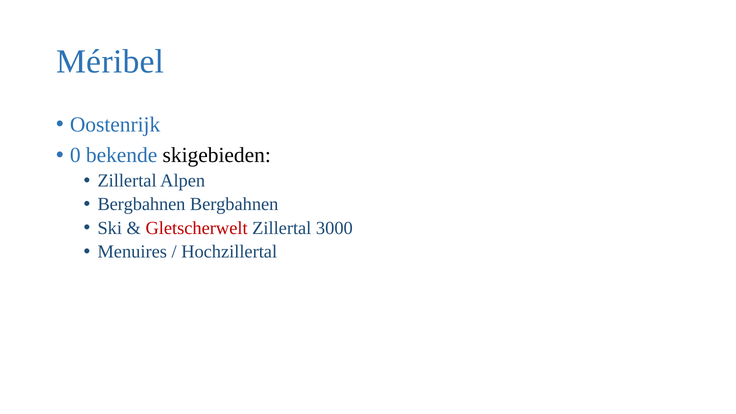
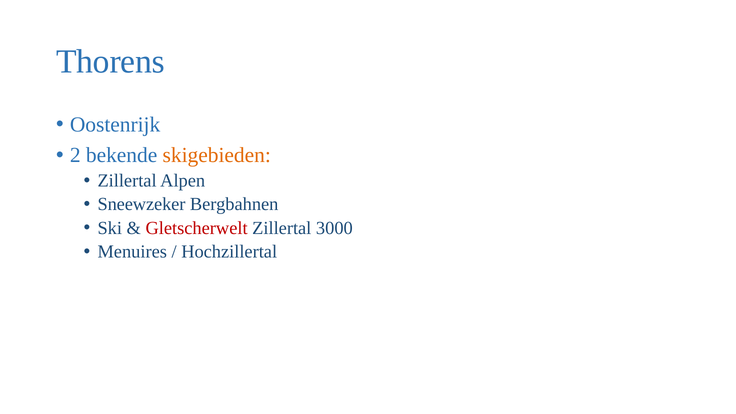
Méribel: Méribel -> Thorens
0: 0 -> 2
skigebieden colour: black -> orange
Bergbahnen at (141, 204): Bergbahnen -> Sneewzeker
